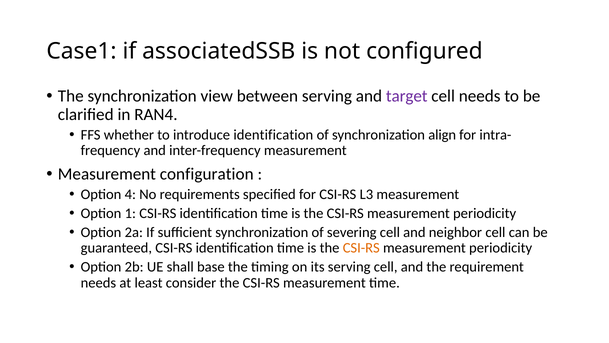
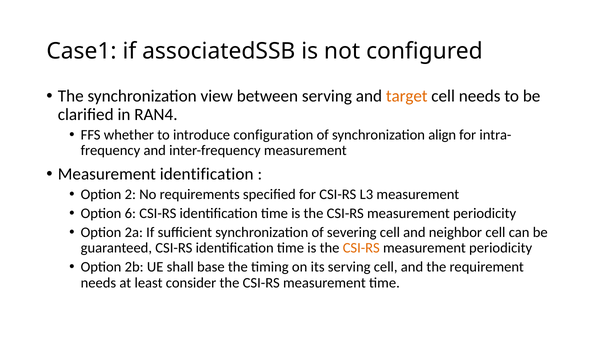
target colour: purple -> orange
introduce identification: identification -> configuration
Measurement configuration: configuration -> identification
4: 4 -> 2
1: 1 -> 6
